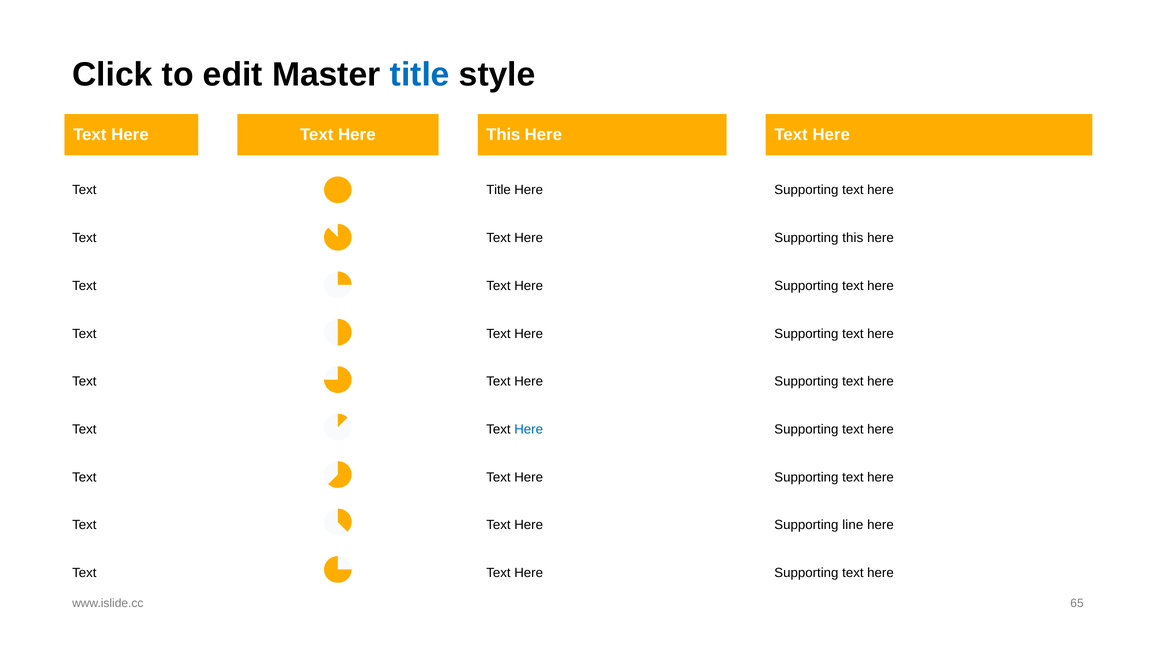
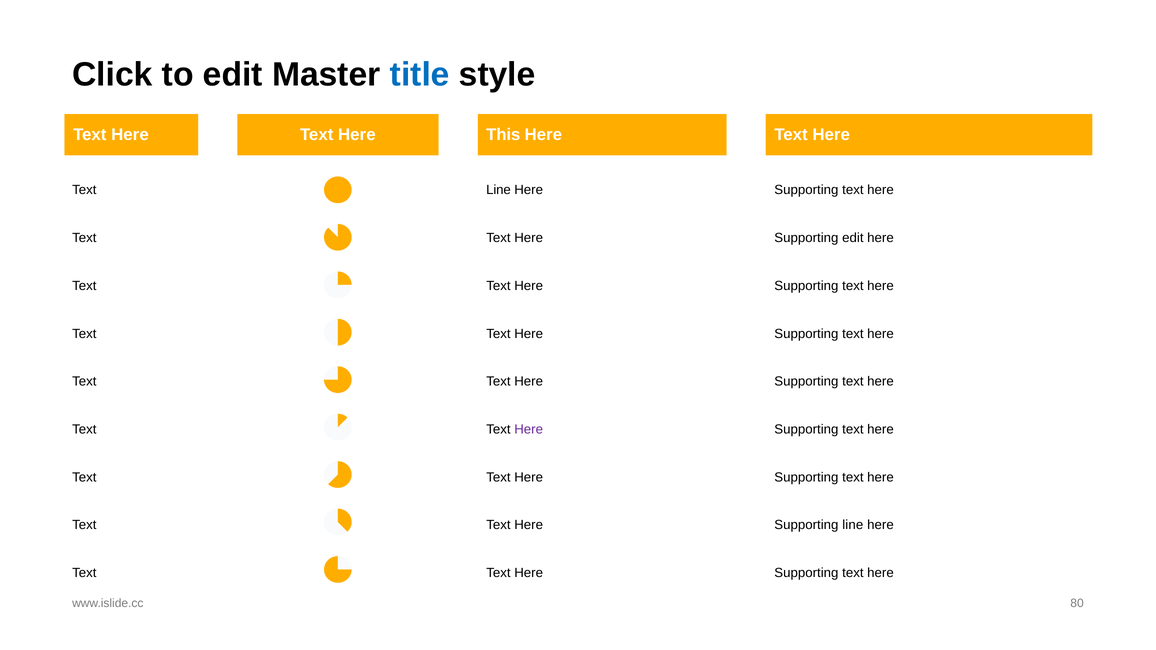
Title at (499, 190): Title -> Line
Supporting this: this -> edit
Here at (529, 430) colour: blue -> purple
65: 65 -> 80
